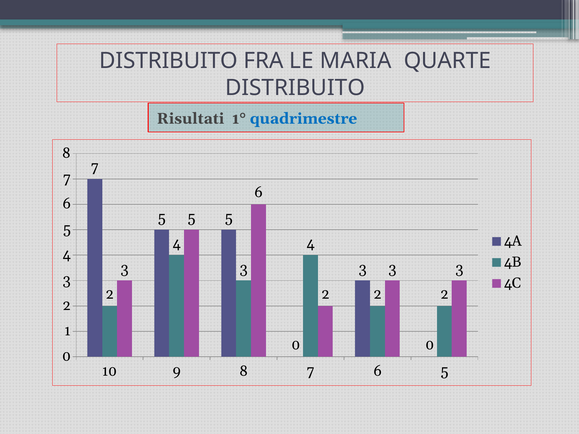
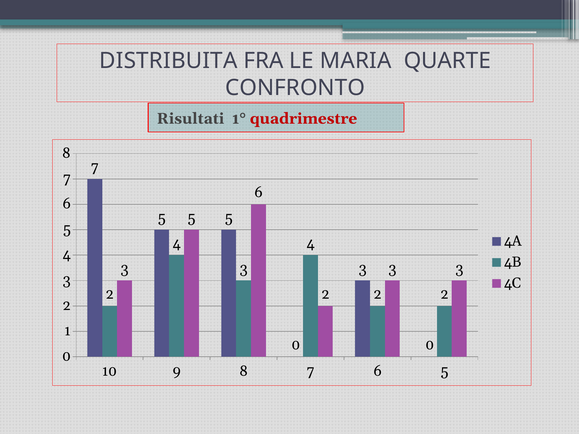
DISTRIBUITO at (168, 61): DISTRIBUITO -> DISTRIBUITA
DISTRIBUITO at (295, 88): DISTRIBUITO -> CONFRONTO
quadrimestre colour: blue -> red
